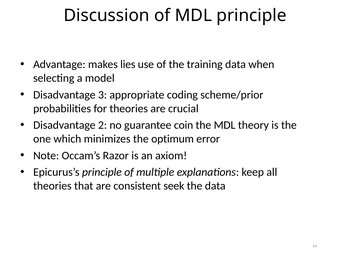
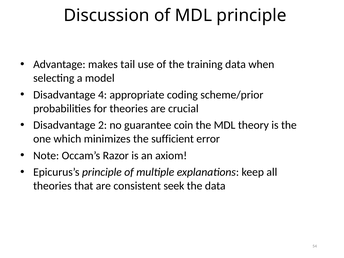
lies: lies -> tail
3: 3 -> 4
optimum: optimum -> sufficient
